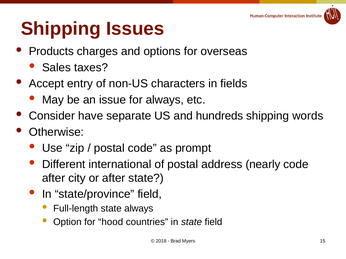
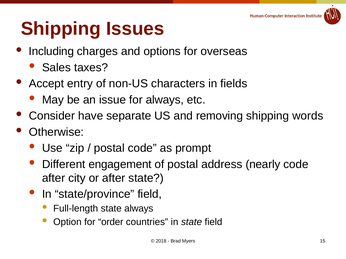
Products: Products -> Including
hundreds: hundreds -> removing
international: international -> engagement
hood: hood -> order
